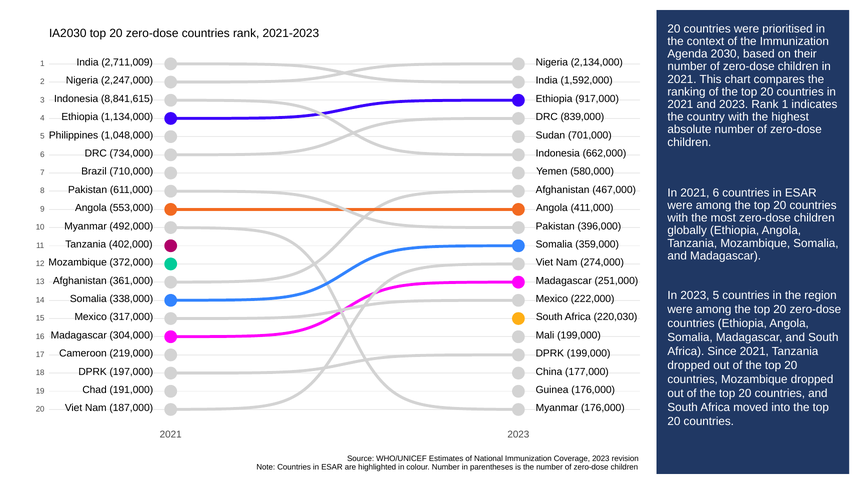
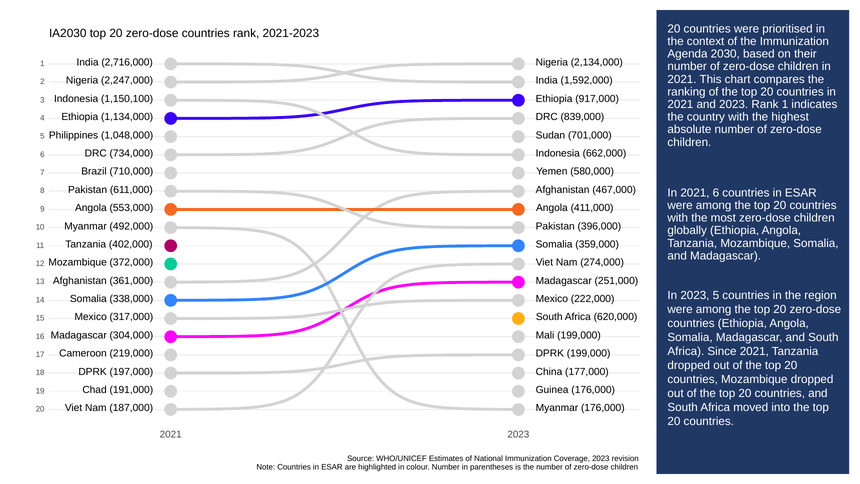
2,711,009: 2,711,009 -> 2,716,000
8,841,615: 8,841,615 -> 1,150,100
220,030: 220,030 -> 620,000
